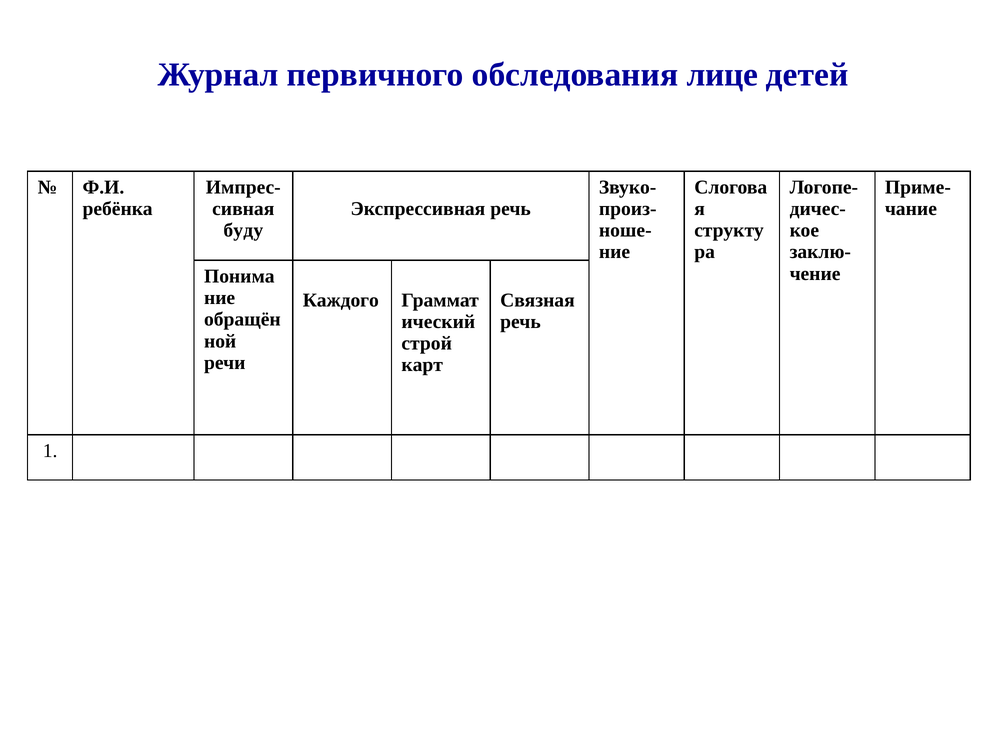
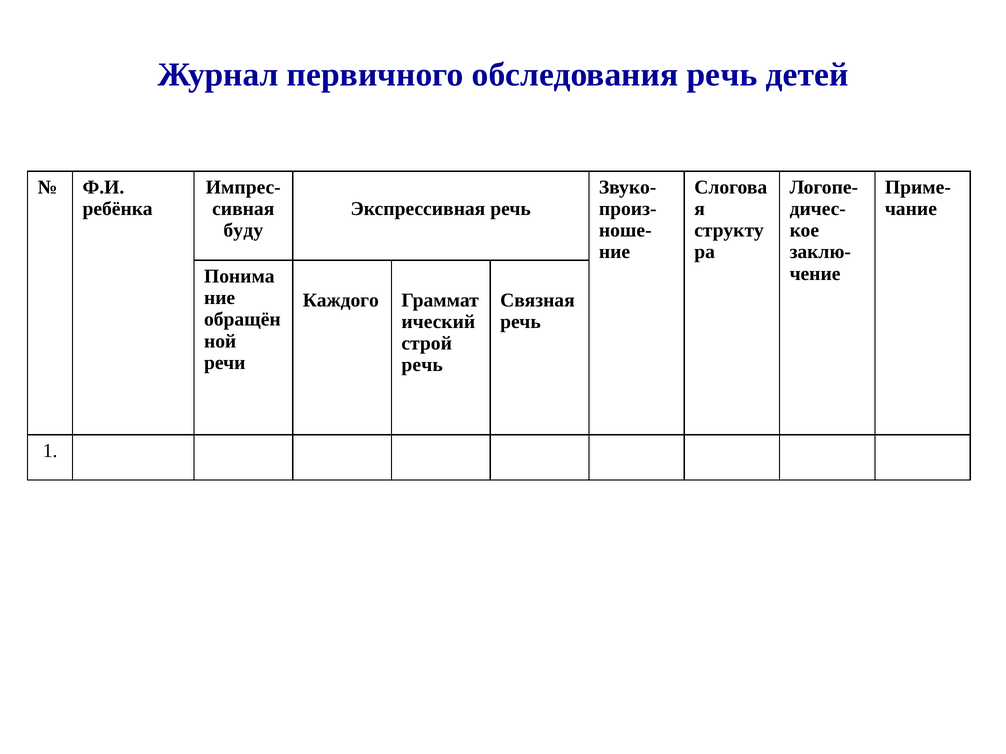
обследования лице: лице -> речь
карт at (422, 365): карт -> речь
